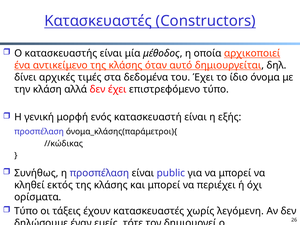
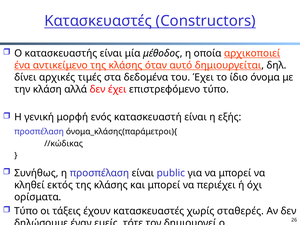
λεγόμενη: λεγόμενη -> σταθερές
